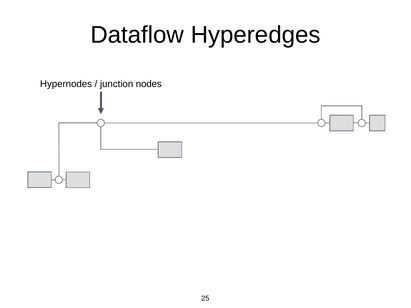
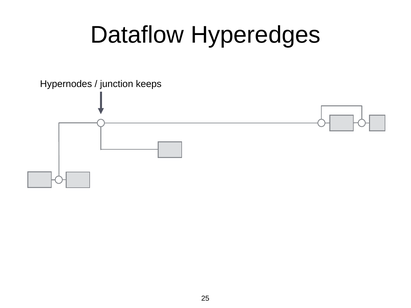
nodes: nodes -> keeps
